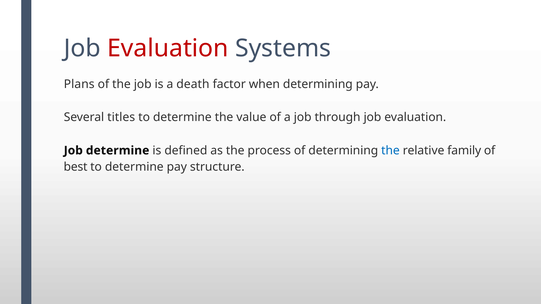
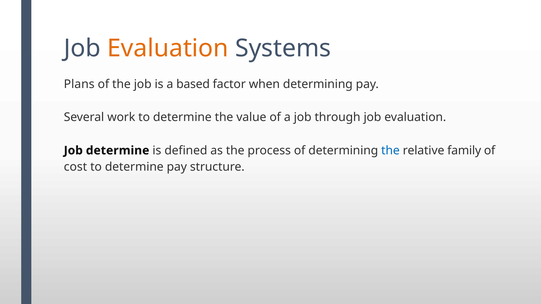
Evaluation at (168, 48) colour: red -> orange
death: death -> based
titles: titles -> work
best: best -> cost
